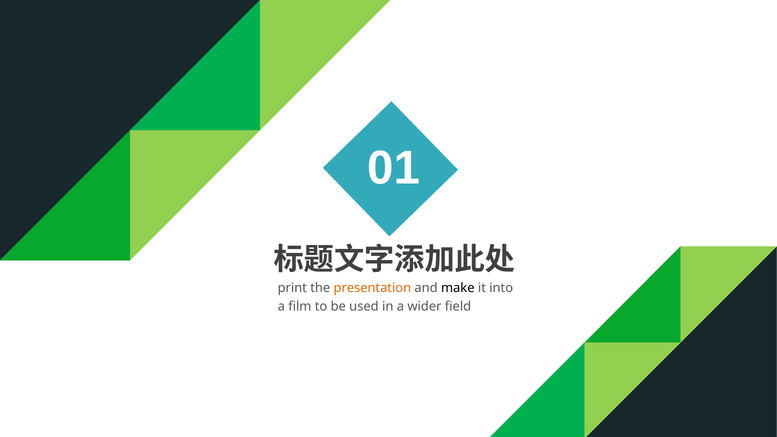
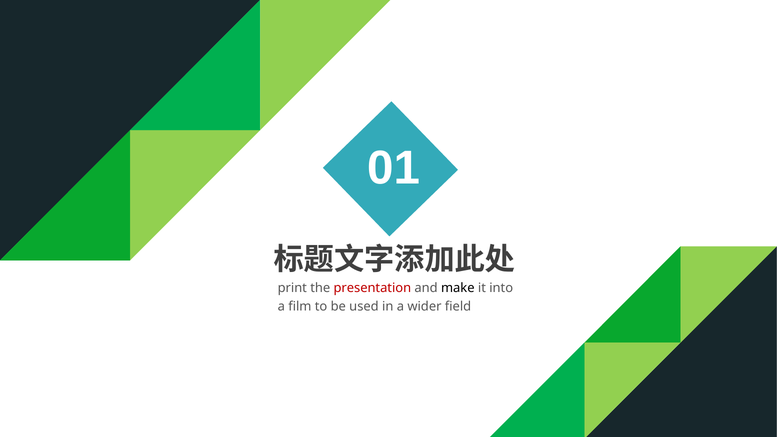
presentation colour: orange -> red
